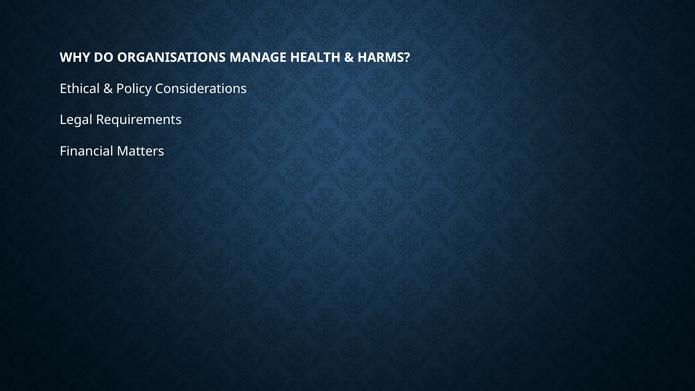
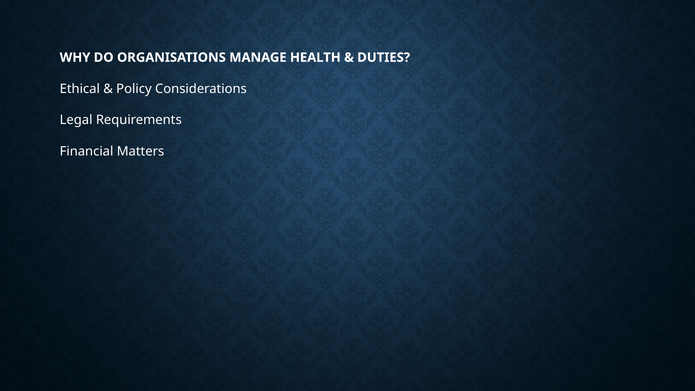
HARMS: HARMS -> DUTIES
